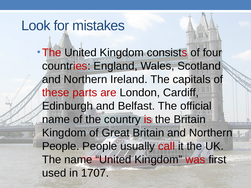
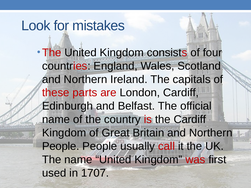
the Britain: Britain -> Cardiff
